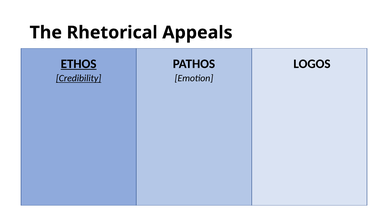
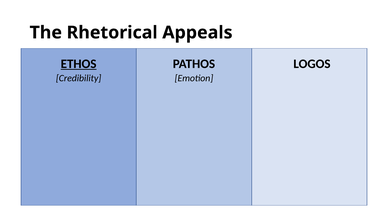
Credibility underline: present -> none
